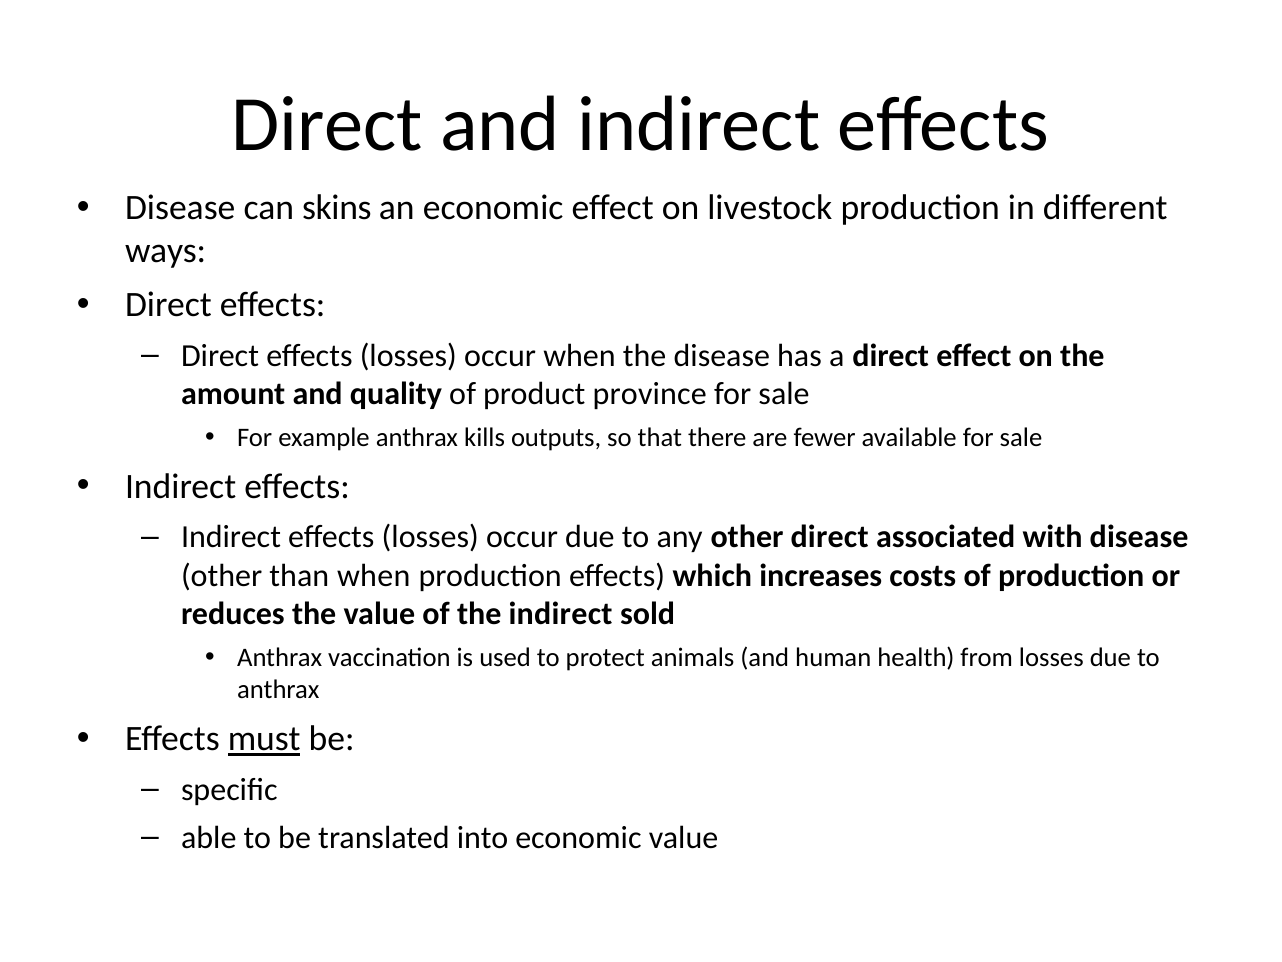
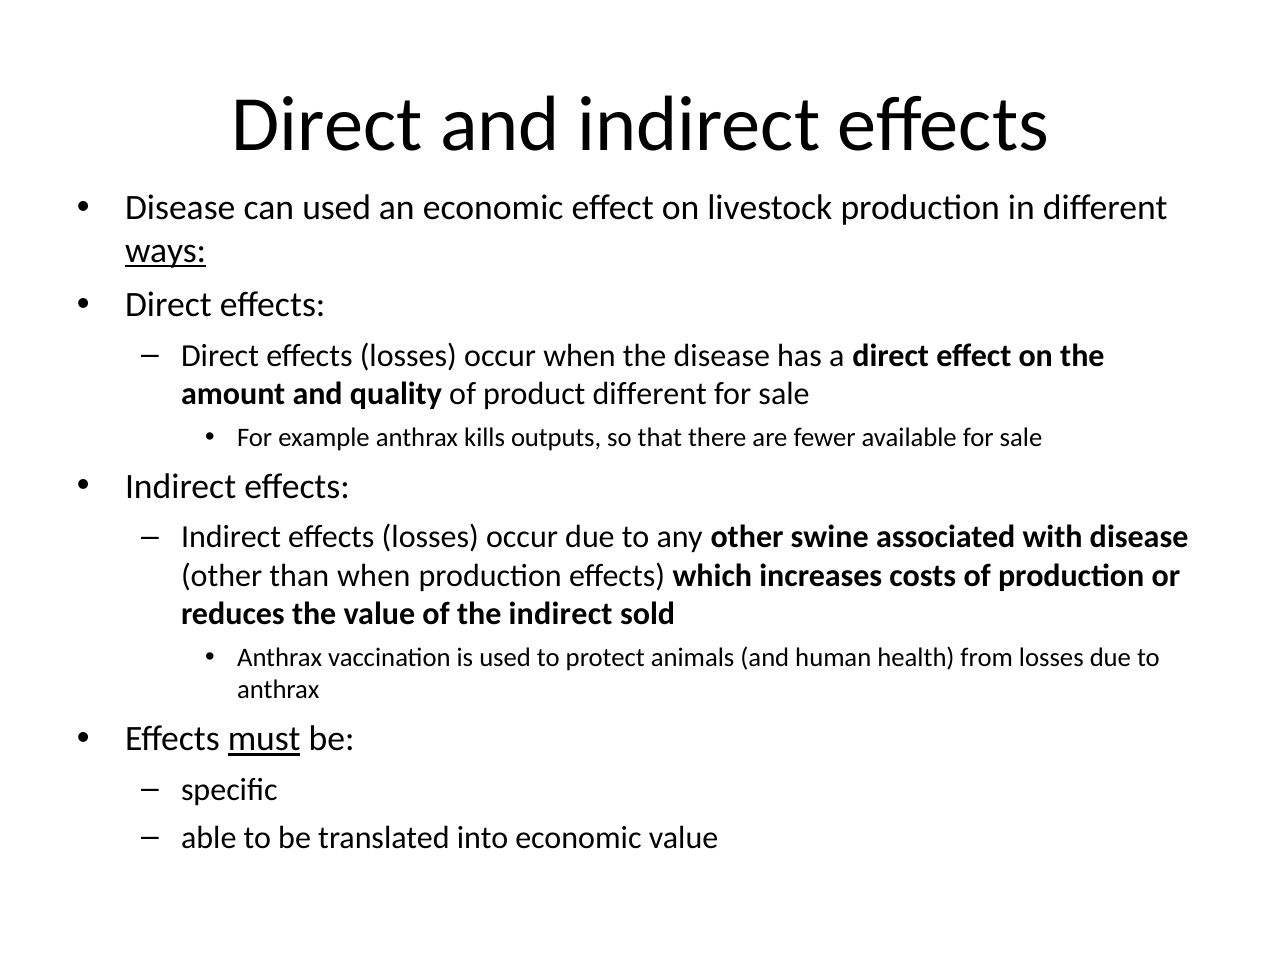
can skins: skins -> used
ways underline: none -> present
product province: province -> different
other direct: direct -> swine
